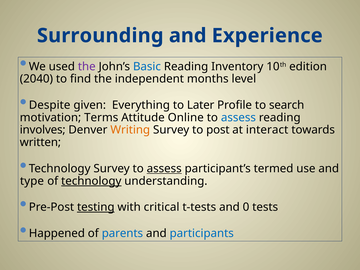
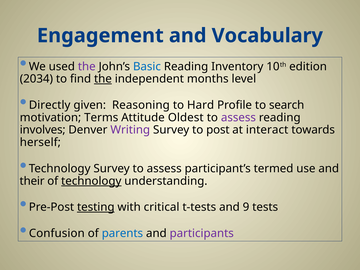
Surrounding: Surrounding -> Engagement
Experience: Experience -> Vocabulary
2040: 2040 -> 2034
the at (103, 79) underline: none -> present
Despite: Despite -> Directly
Everything: Everything -> Reasoning
Later: Later -> Hard
Online: Online -> Oldest
assess at (238, 118) colour: blue -> purple
Writing colour: orange -> purple
written: written -> herself
assess at (164, 169) underline: present -> none
type: type -> their
0: 0 -> 9
Happened: Happened -> Confusion
participants colour: blue -> purple
